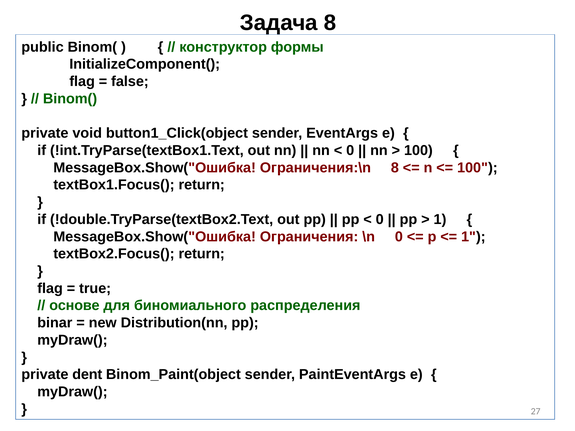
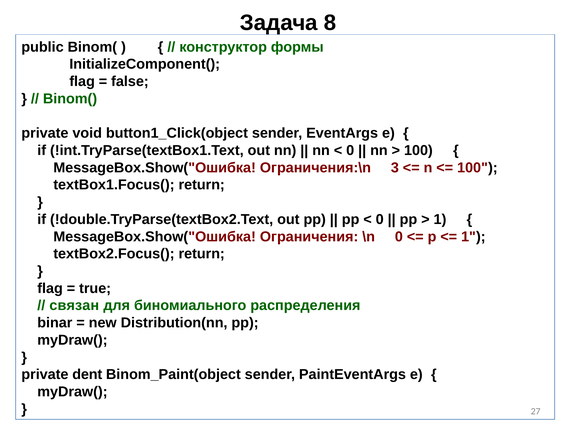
Ограничения:\n 8: 8 -> 3
основе: основе -> связан
